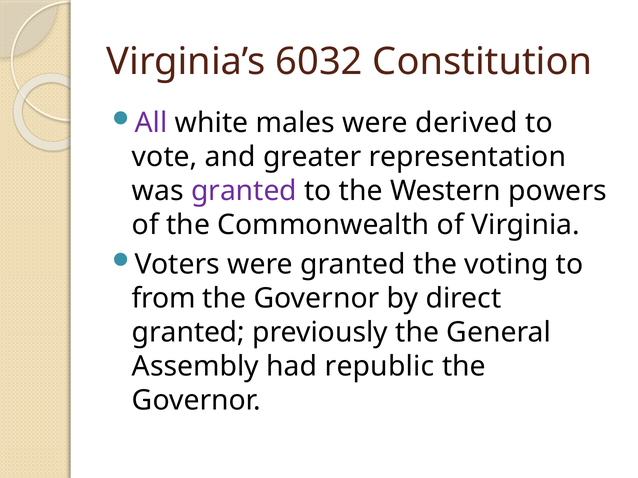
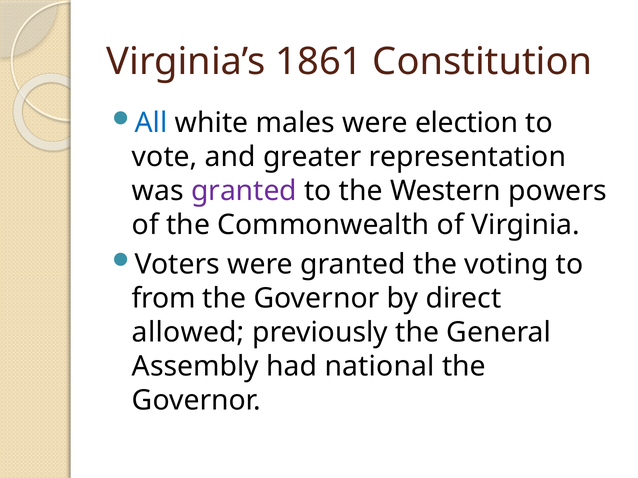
6032: 6032 -> 1861
All colour: purple -> blue
derived: derived -> election
granted at (188, 333): granted -> allowed
republic: republic -> national
